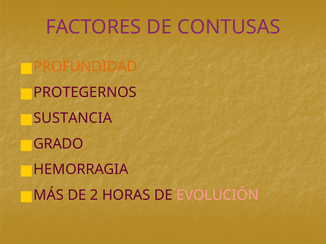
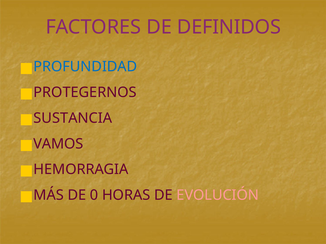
CONTUSAS: CONTUSAS -> DEFINIDOS
PROFUNDIDAD colour: orange -> blue
GRADO: GRADO -> VAMOS
2: 2 -> 0
